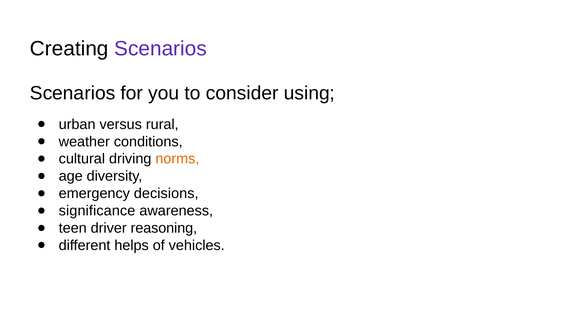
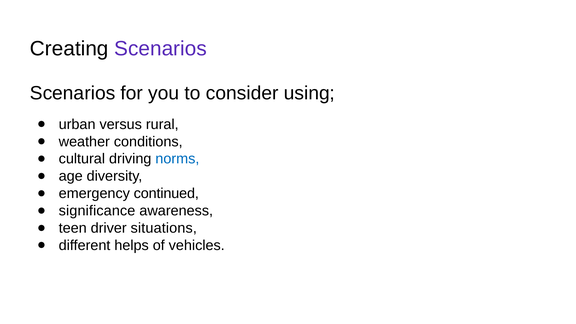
norms colour: orange -> blue
decisions: decisions -> continued
reasoning: reasoning -> situations
